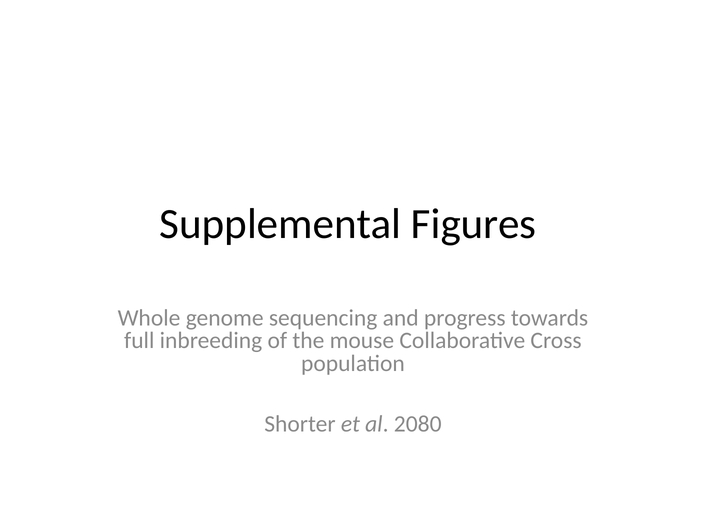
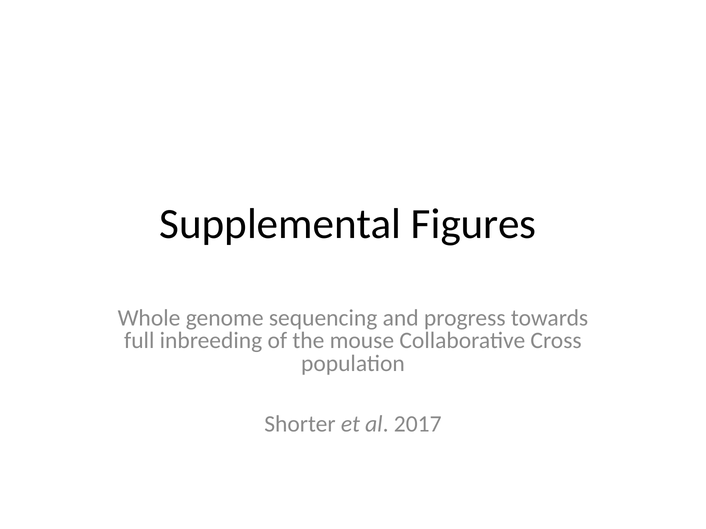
2080: 2080 -> 2017
